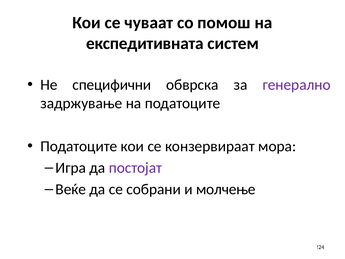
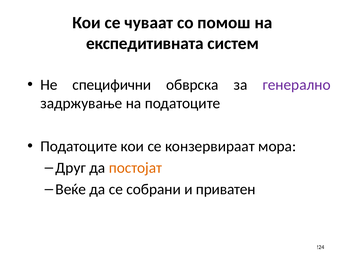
Игра: Игра -> Друг
постојат colour: purple -> orange
молчење: молчење -> приватен
